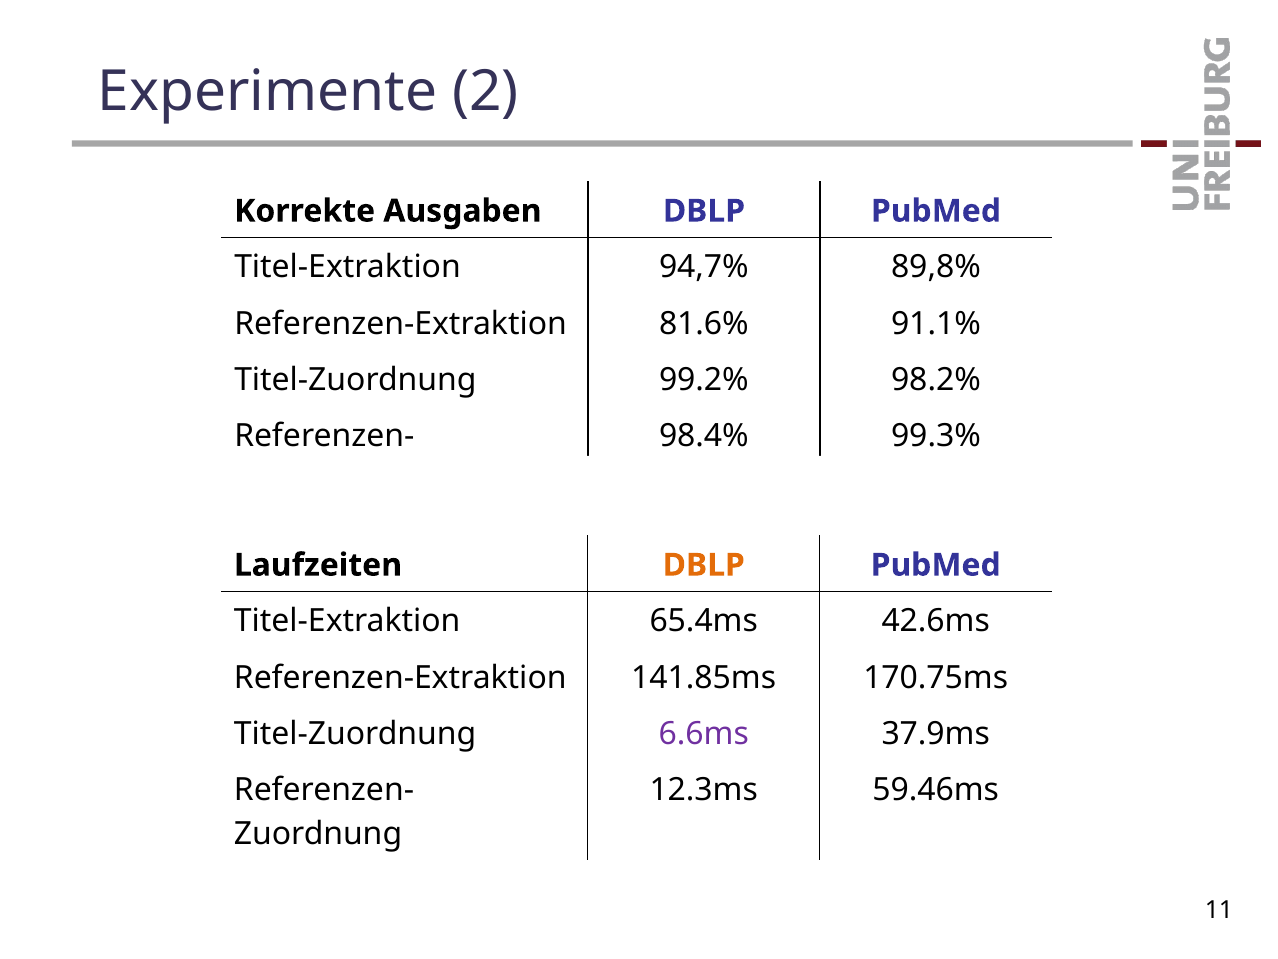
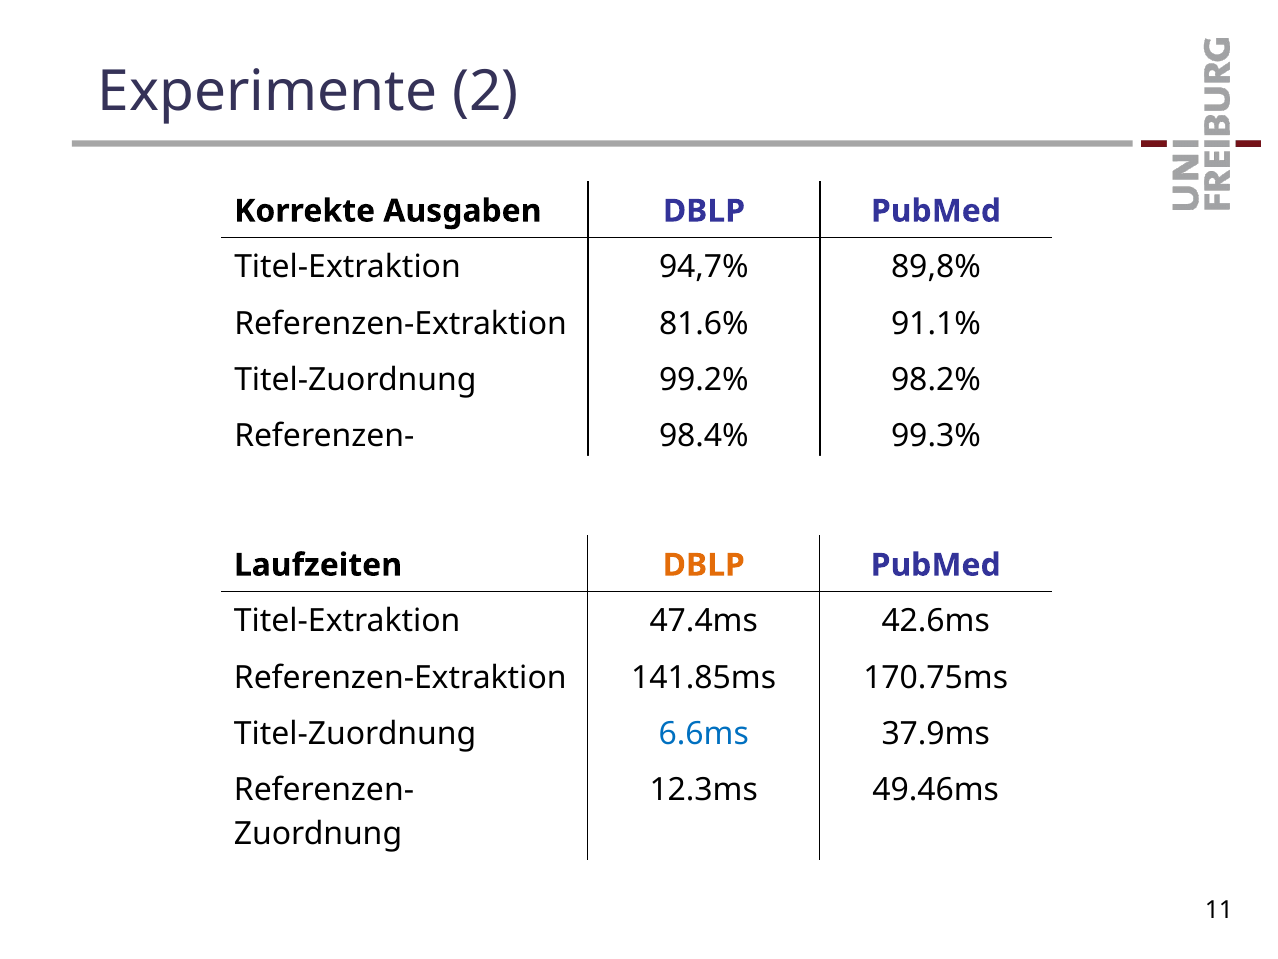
65.4ms: 65.4ms -> 47.4ms
6.6ms colour: purple -> blue
59.46ms: 59.46ms -> 49.46ms
